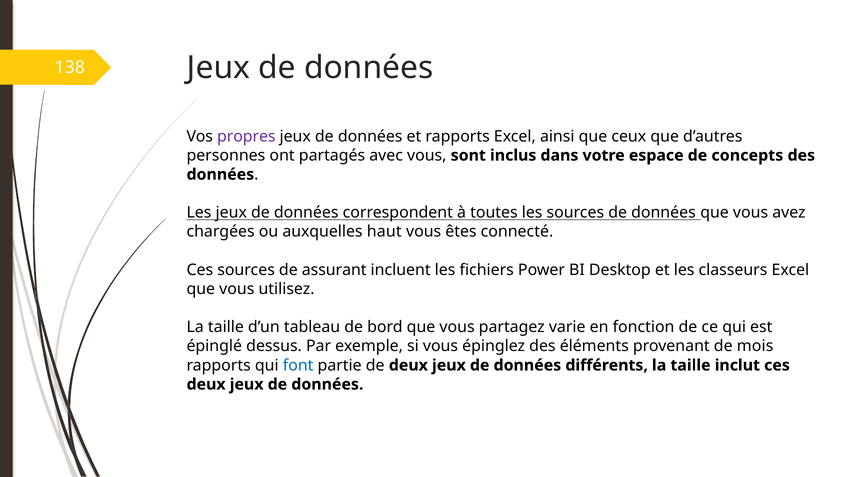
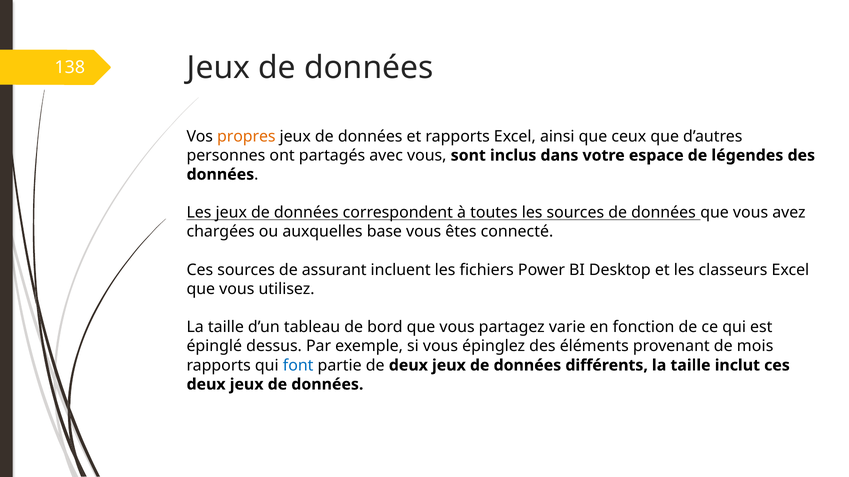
propres colour: purple -> orange
concepts: concepts -> légendes
haut: haut -> base
